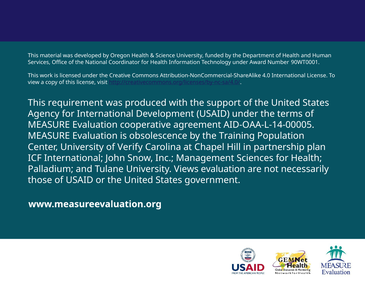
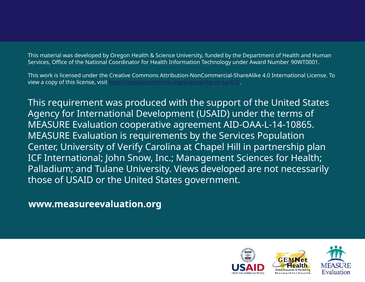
AID-OAA-L-14-00005: AID-OAA-L-14-00005 -> AID-OAA-L-14-10865
obsolescence: obsolescence -> requirements
the Training: Training -> Services
Views evaluation: evaluation -> developed
